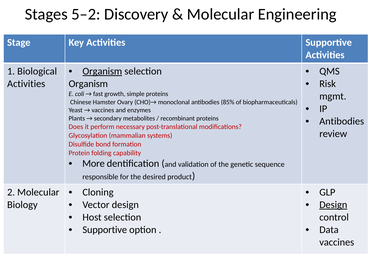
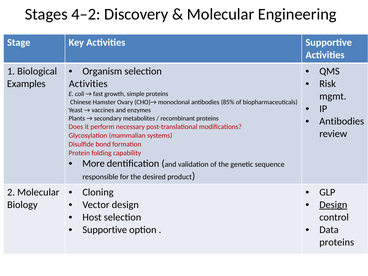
5–2: 5–2 -> 4–2
Organism at (102, 71) underline: present -> none
Activities at (26, 84): Activities -> Examples
Organism at (88, 84): Organism -> Activities
vaccines at (337, 242): vaccines -> proteins
